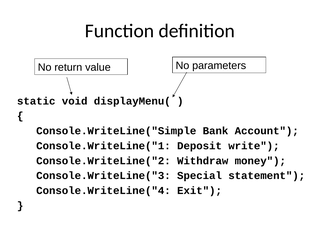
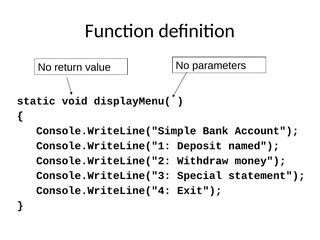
write: write -> named
